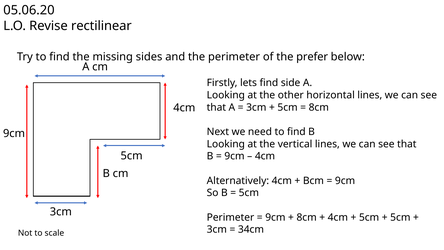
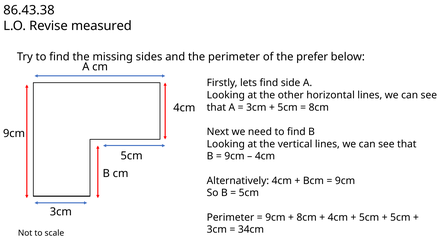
05.06.20: 05.06.20 -> 86.43.38
rectilinear: rectilinear -> measured
